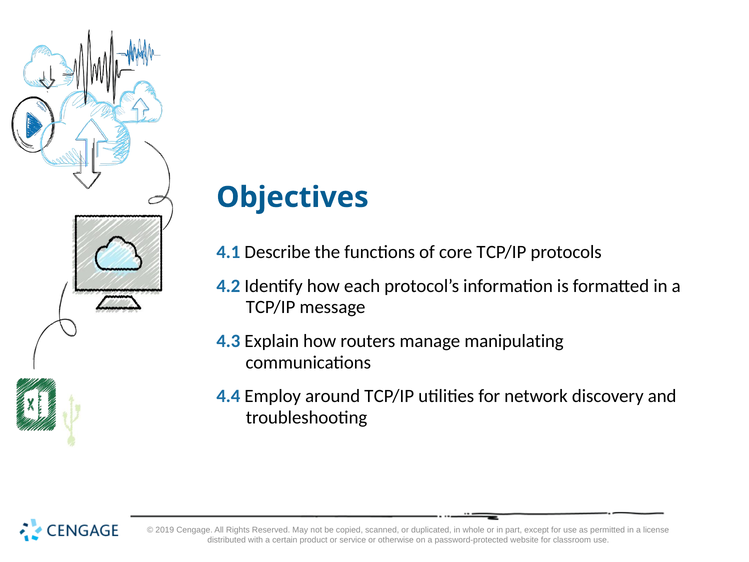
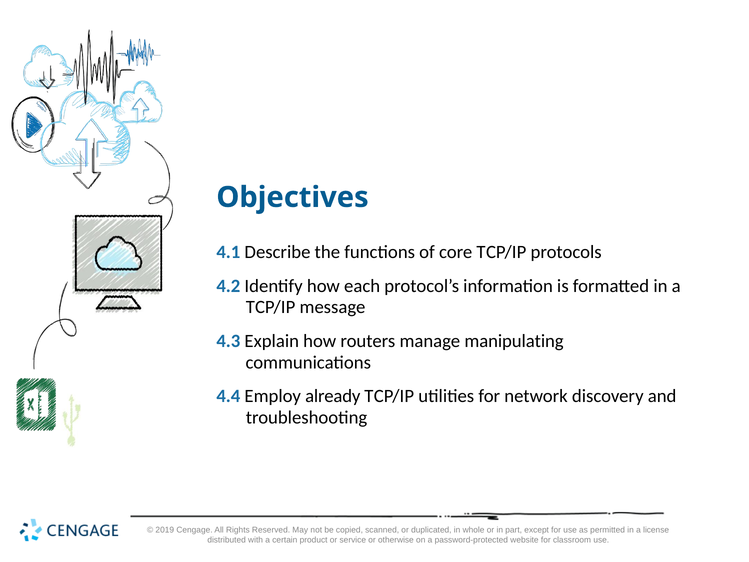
around: around -> already
